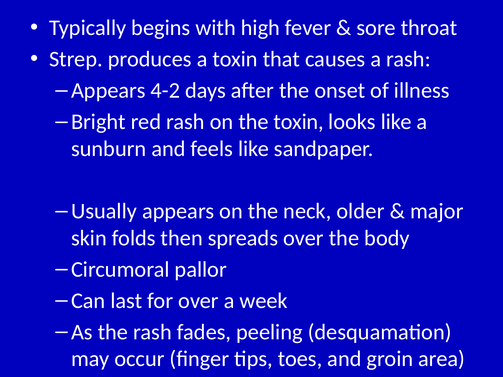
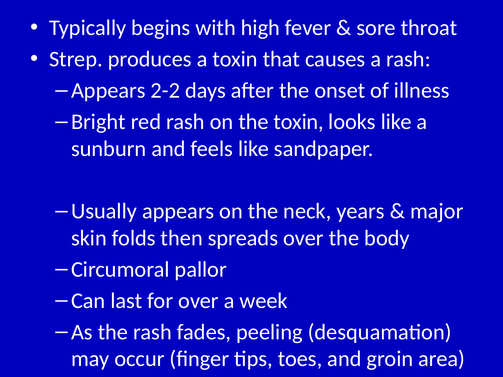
4-2: 4-2 -> 2-2
older: older -> years
